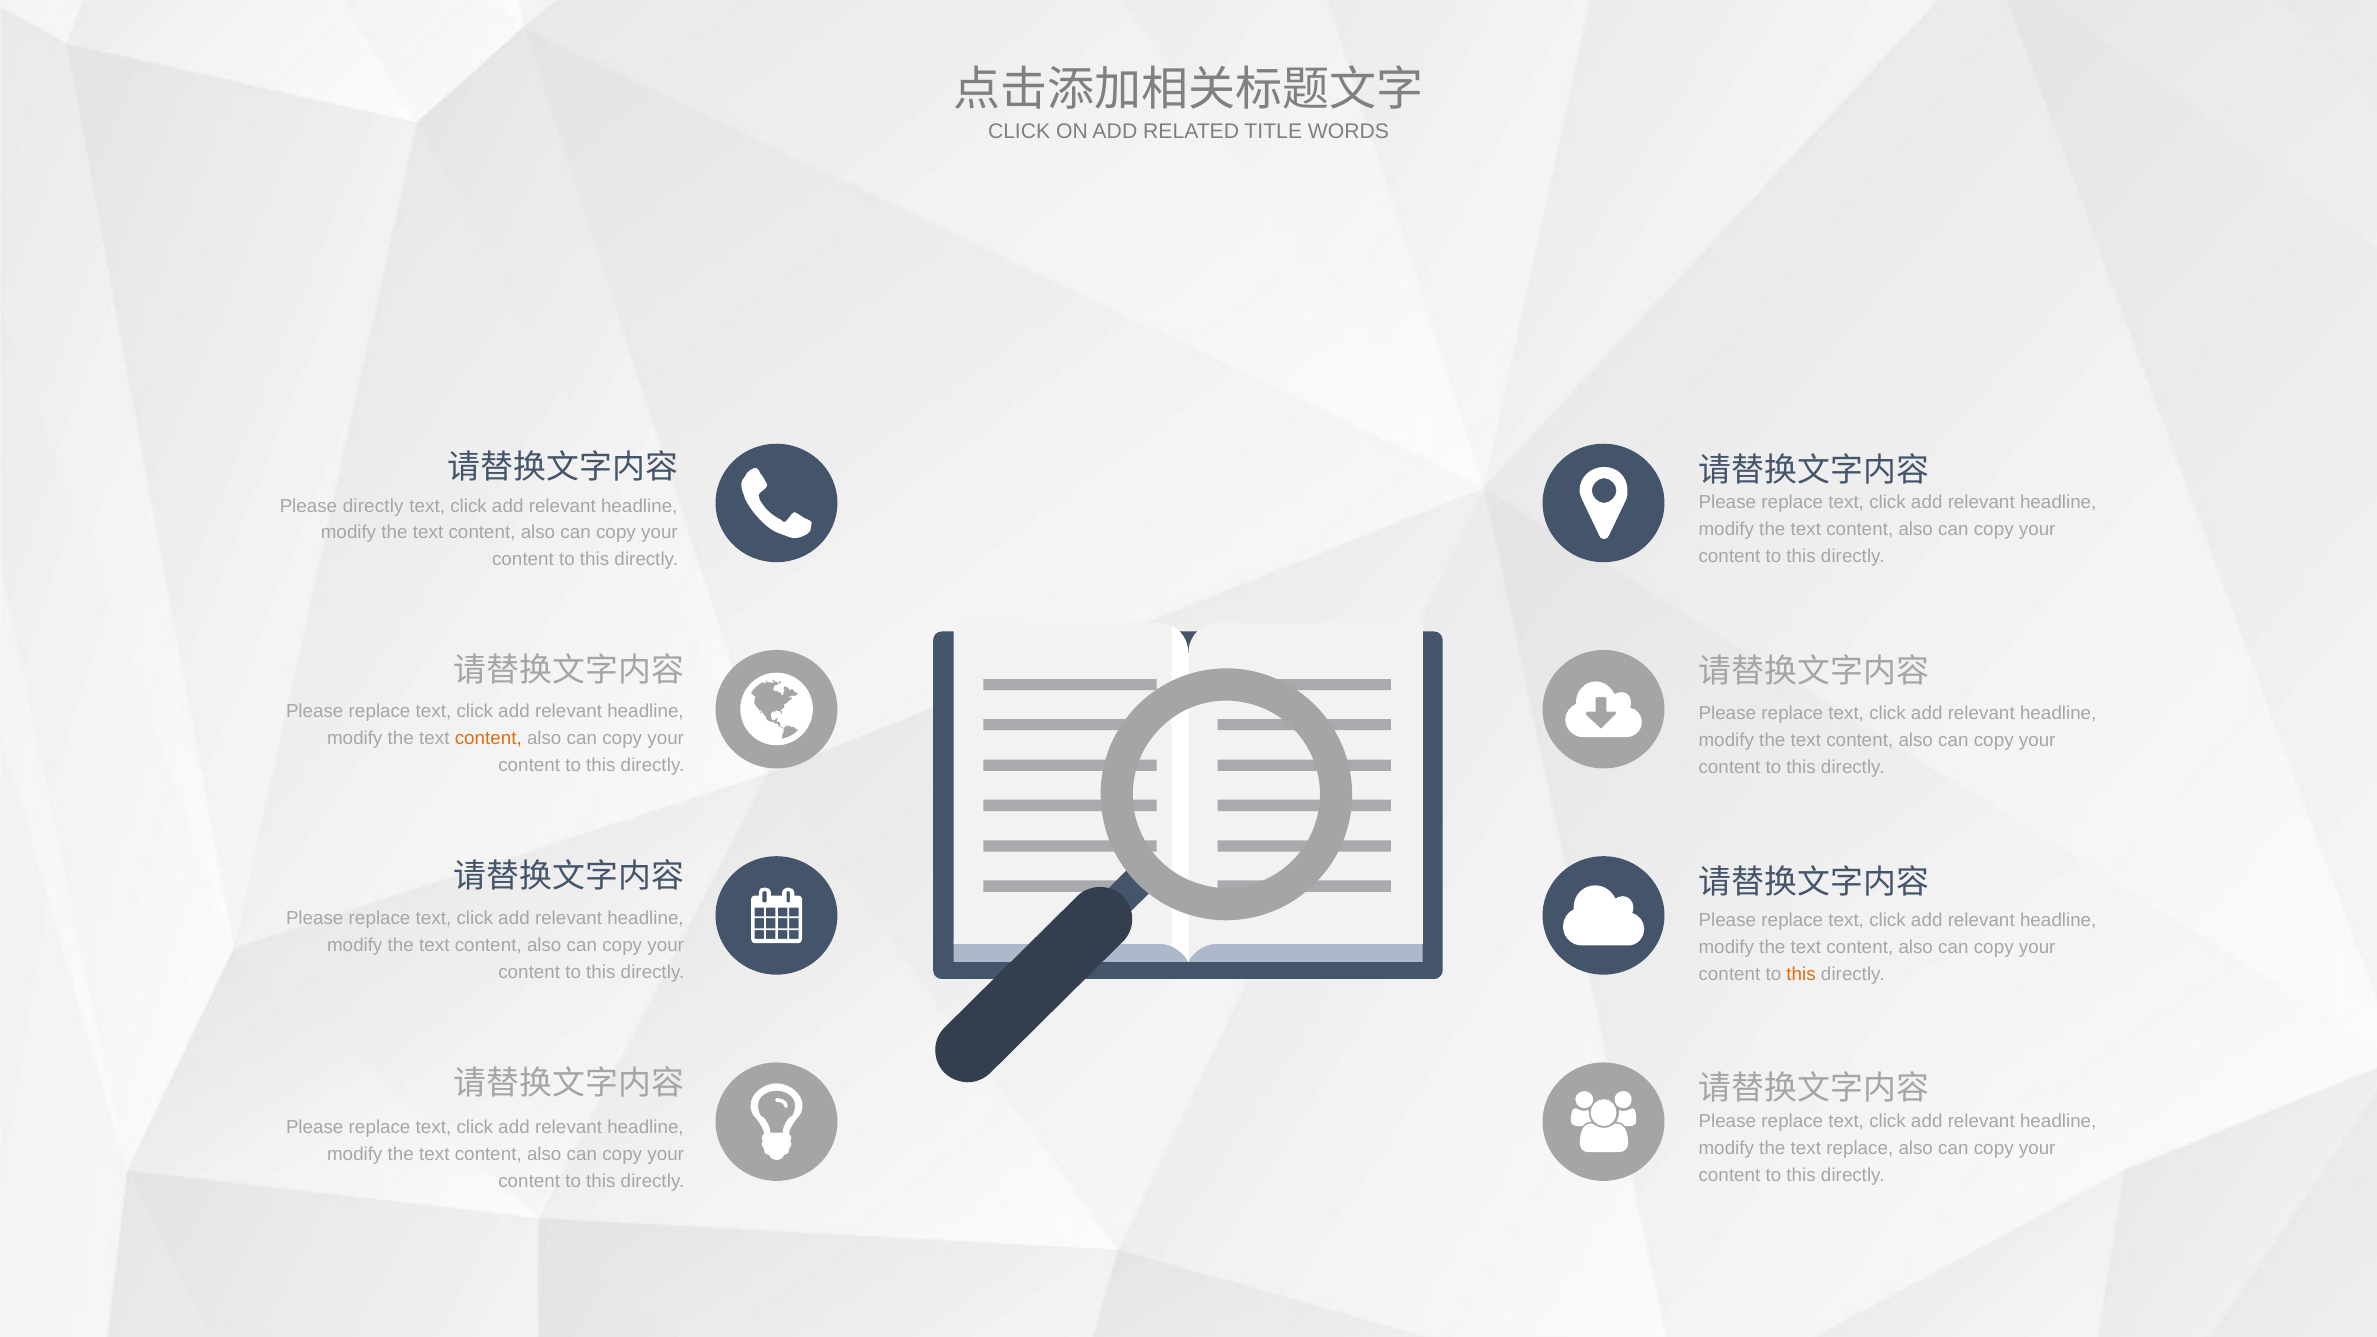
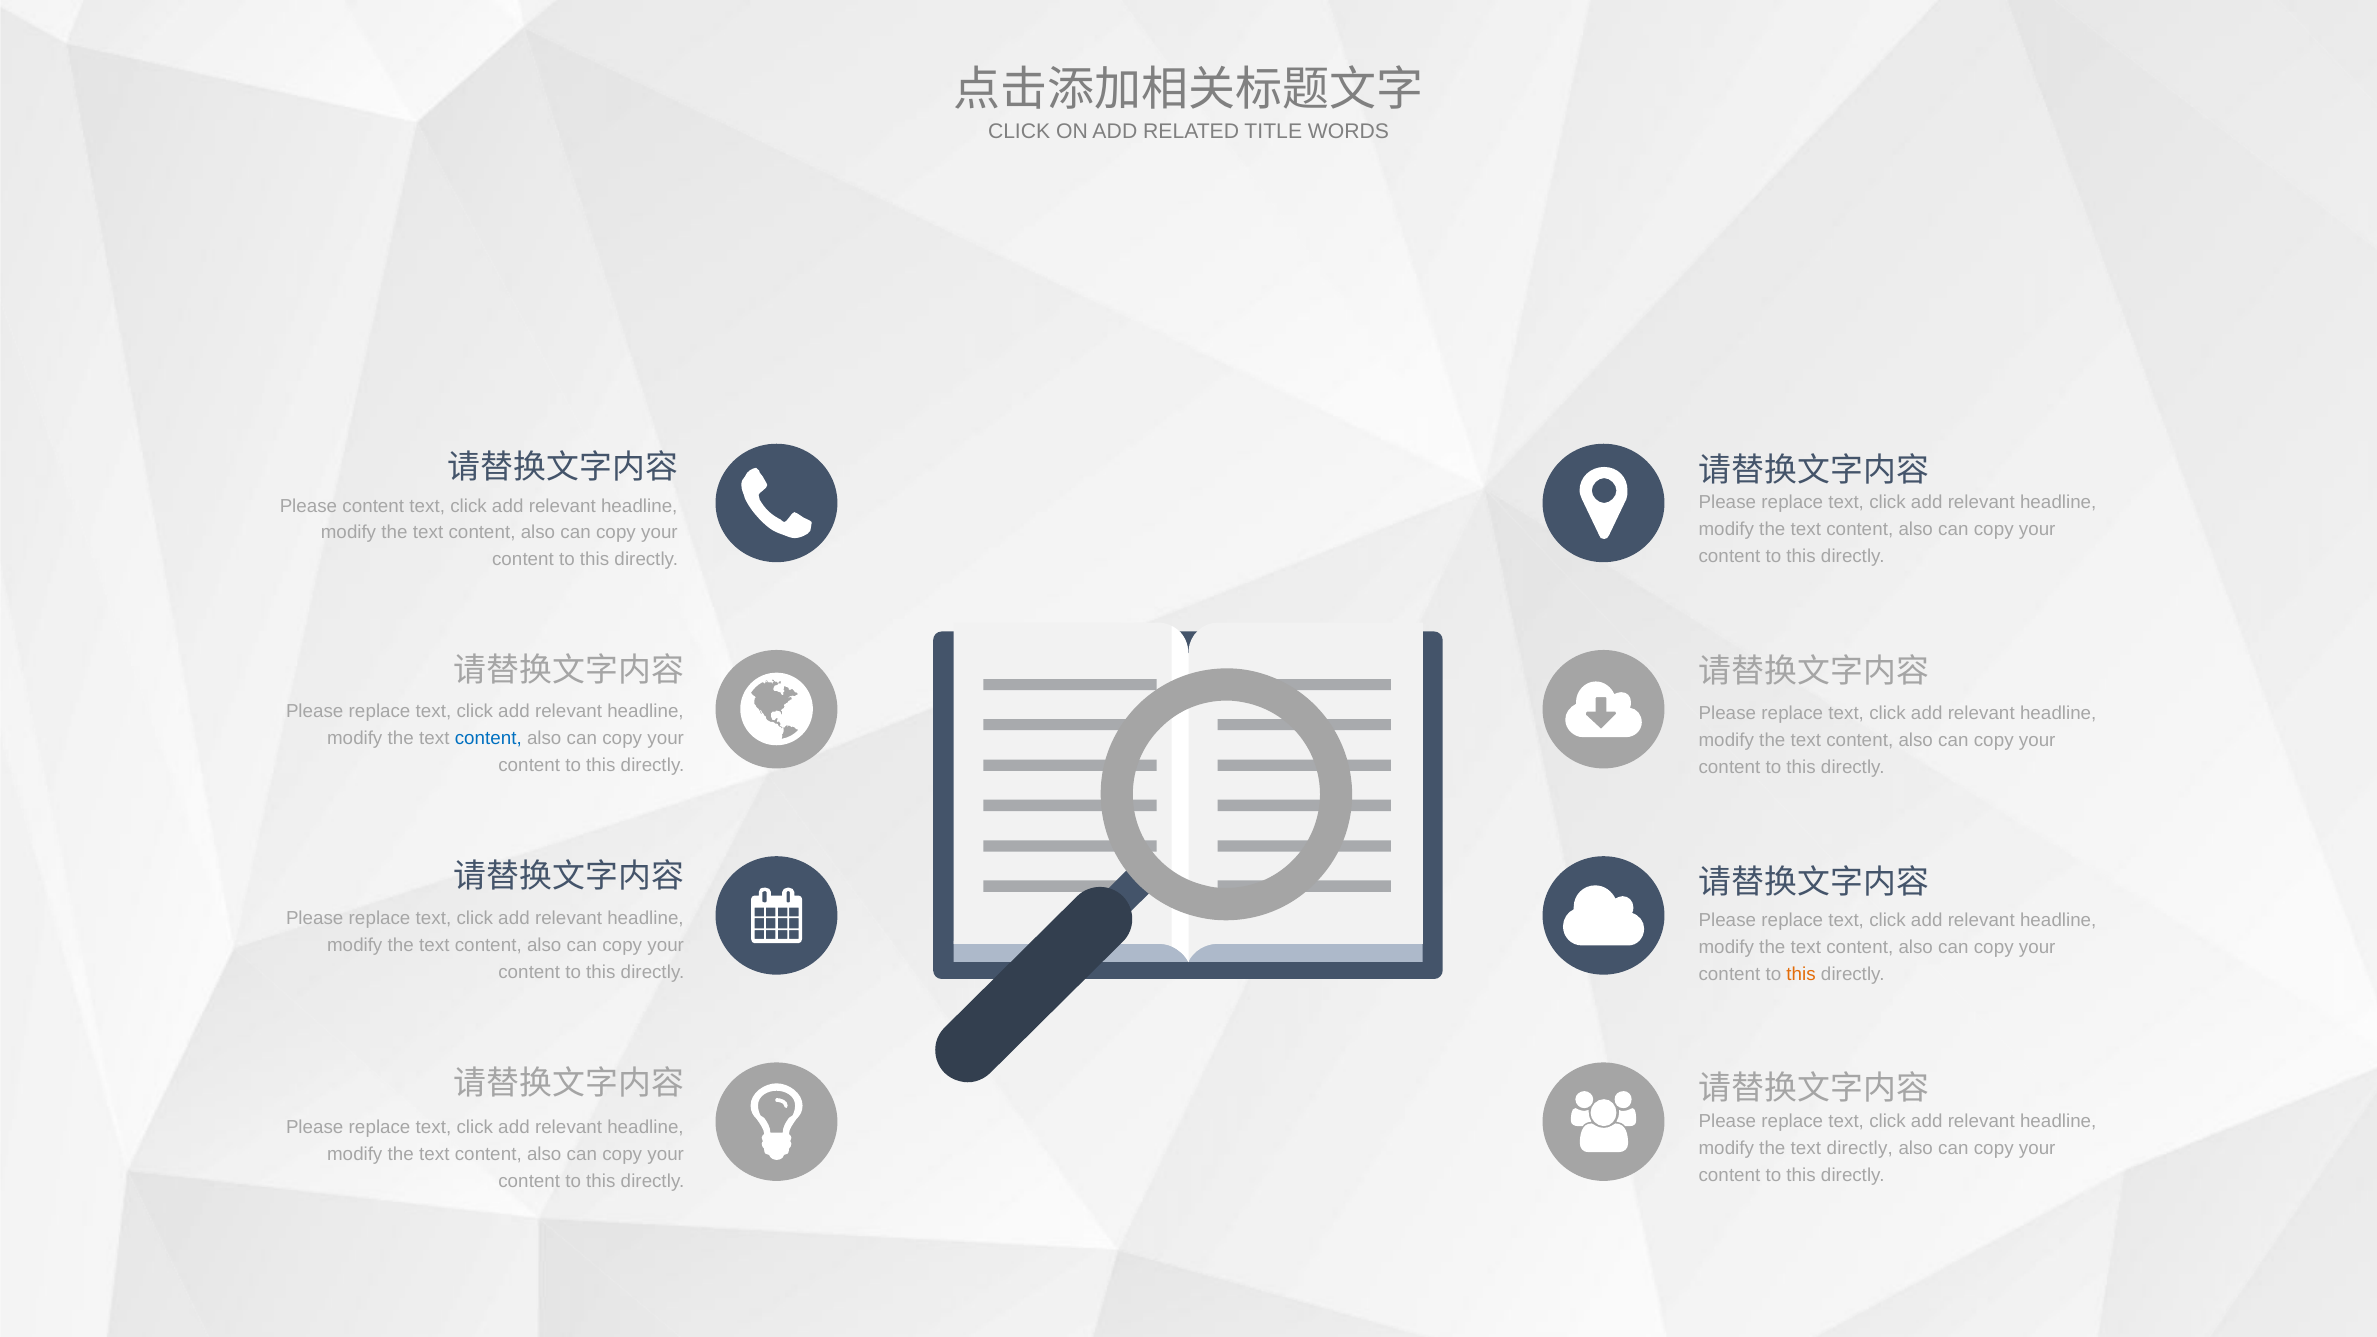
Please directly: directly -> content
content at (488, 738) colour: orange -> blue
text replace: replace -> directly
